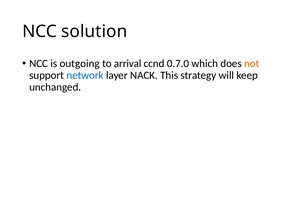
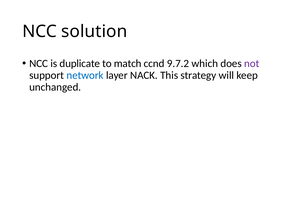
outgoing: outgoing -> duplicate
arrival: arrival -> match
0.7.0: 0.7.0 -> 9.7.2
not colour: orange -> purple
